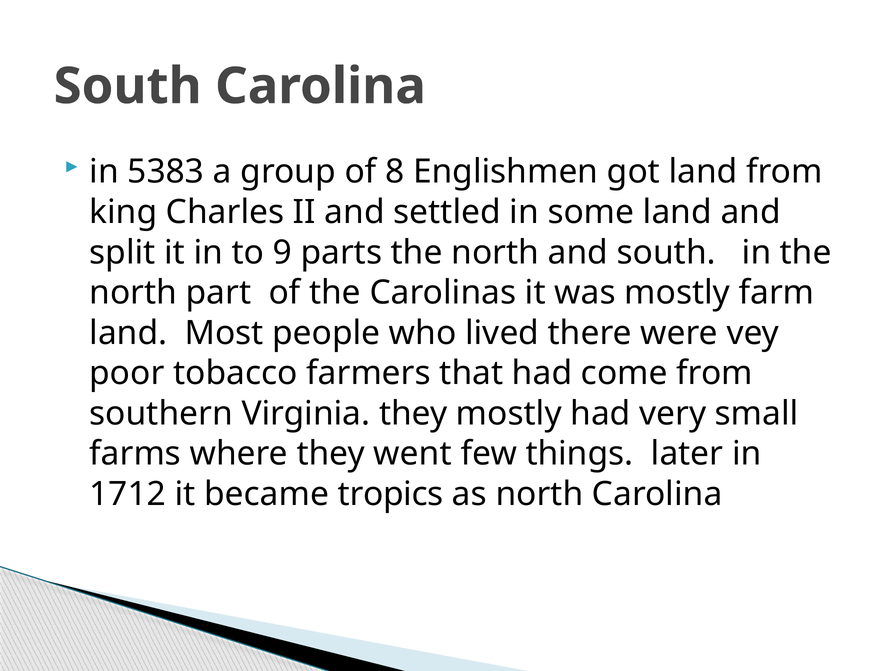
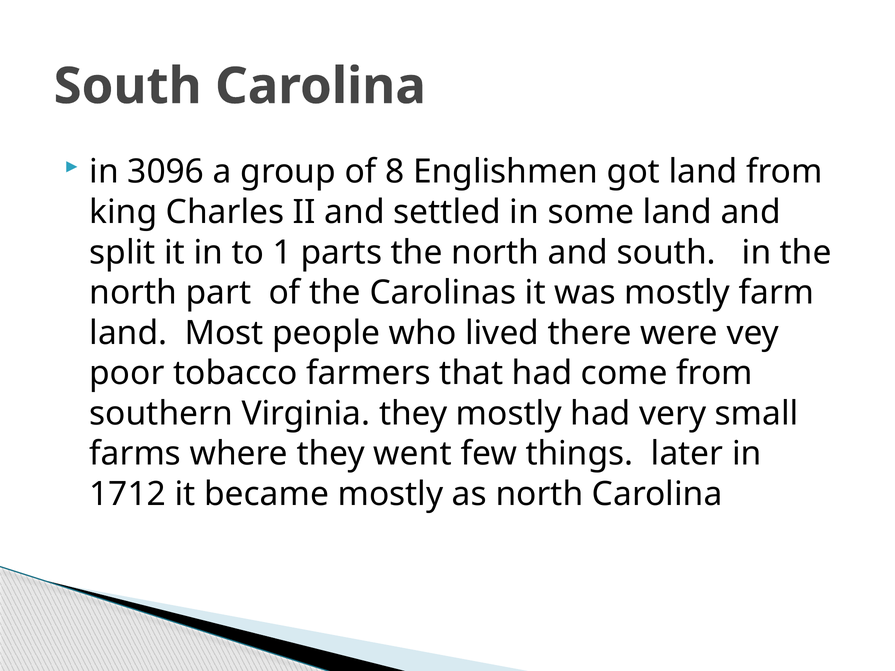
5383: 5383 -> 3096
9: 9 -> 1
became tropics: tropics -> mostly
